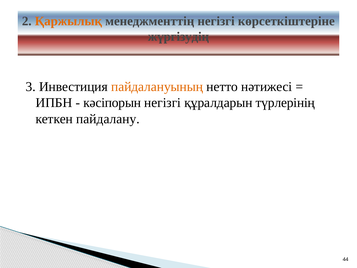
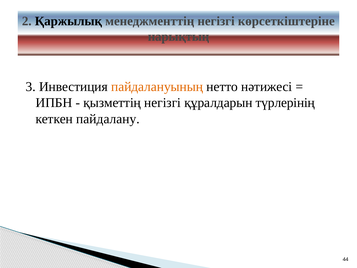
Қаржылық colour: orange -> black
жүргізудің: жүргізудің -> нарықтың
кәсіпорын: кәсіпорын -> қызметтің
